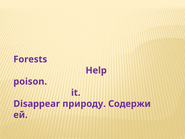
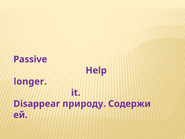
Forests: Forests -> Passive
poison: poison -> longer
